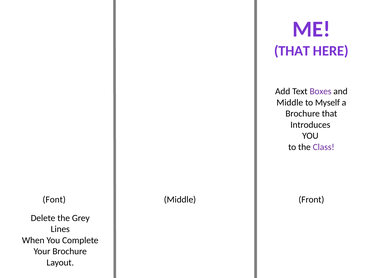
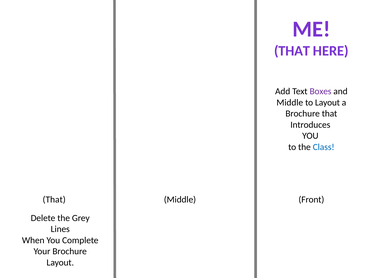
to Myself: Myself -> Layout
Class colour: purple -> blue
Font at (54, 199): Font -> That
